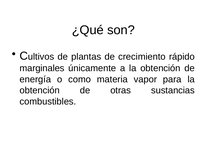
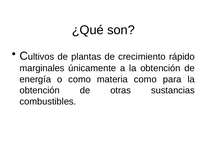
materia vapor: vapor -> como
